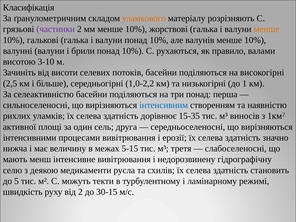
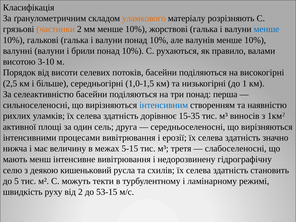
частинки colour: purple -> orange
менше at (266, 29) colour: orange -> blue
Зачиніть: Зачиніть -> Порядок
1,0-2,2: 1,0-2,2 -> 1,0-1,5
медикаменти: медикаменти -> кишеньковий
30-15: 30-15 -> 53-15
